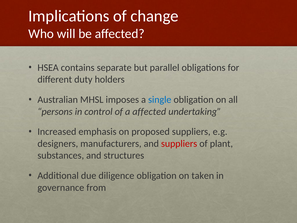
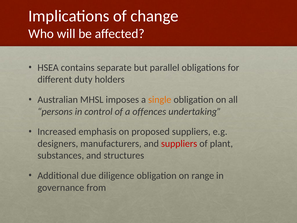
single colour: blue -> orange
a affected: affected -> offences
taken: taken -> range
